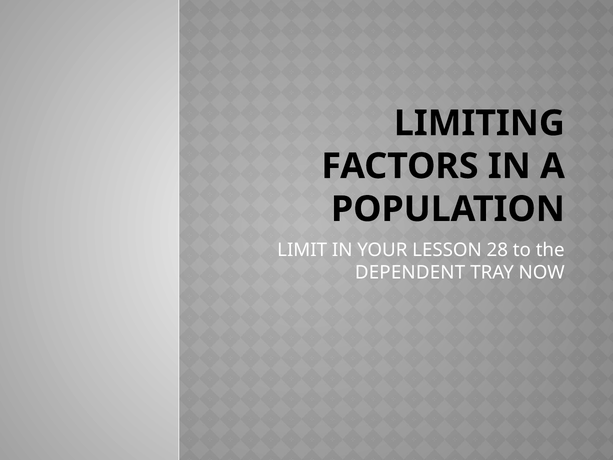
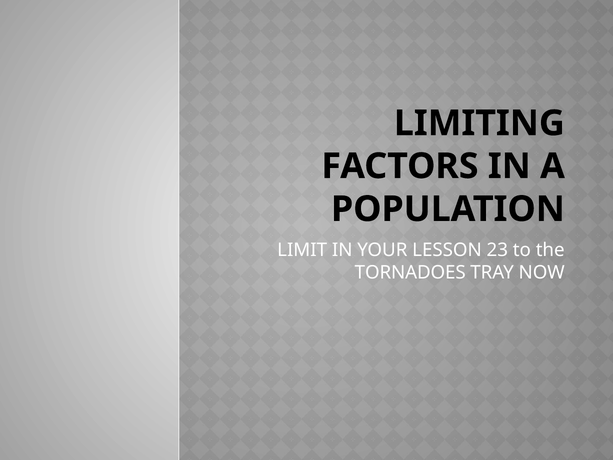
28: 28 -> 23
DEPENDENT: DEPENDENT -> TORNADOES
